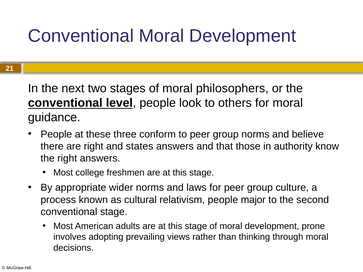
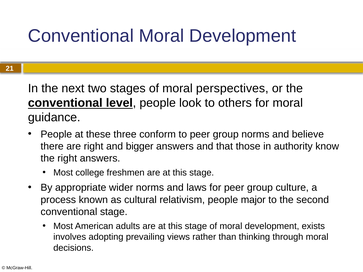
philosophers: philosophers -> perspectives
states: states -> bigger
prone: prone -> exists
